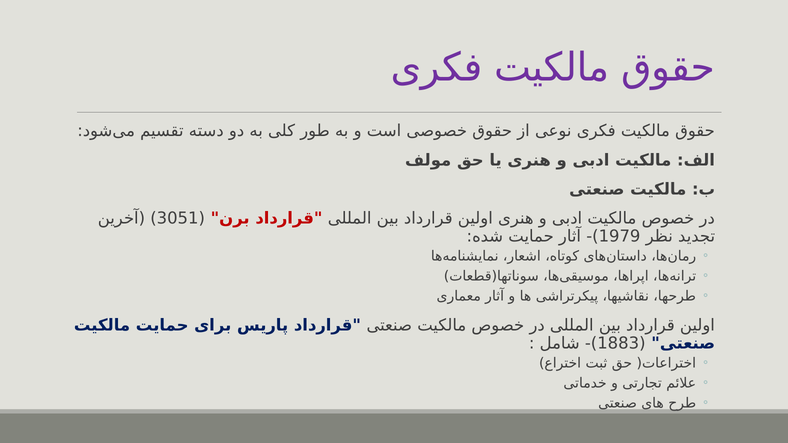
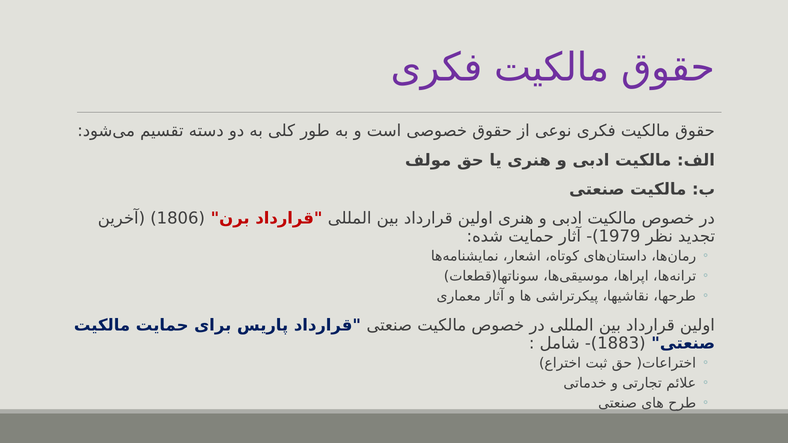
3051: 3051 -> 1806
